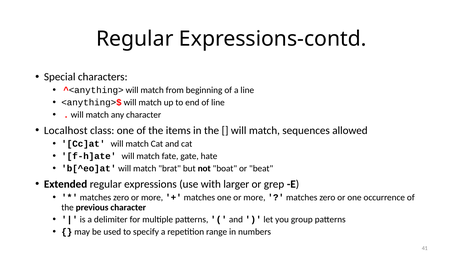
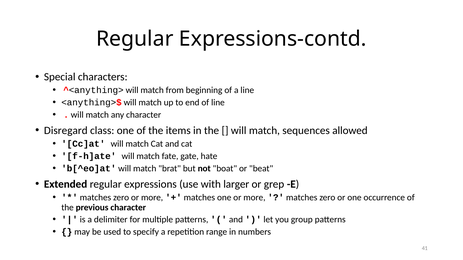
Localhost: Localhost -> Disregard
